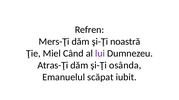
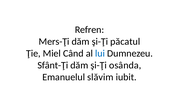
noastră: noastră -> păcatul
lui colour: purple -> blue
Atras-Ţi: Atras-Ţi -> Sfânt-Ţi
scăpat: scăpat -> slăvim
